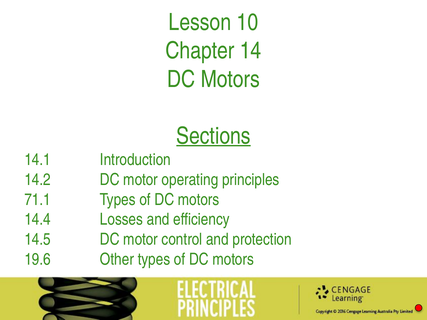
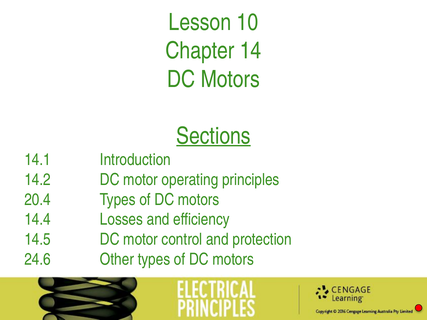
71.1: 71.1 -> 20.4
19.6: 19.6 -> 24.6
